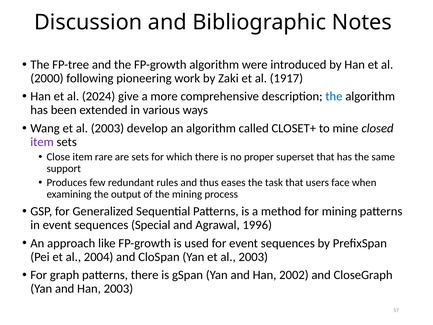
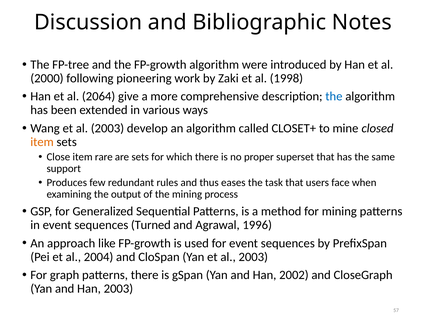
1917: 1917 -> 1998
2024: 2024 -> 2064
item at (42, 142) colour: purple -> orange
Special: Special -> Turned
